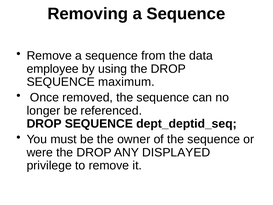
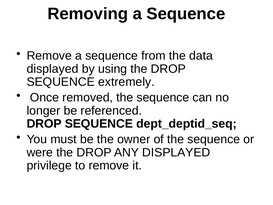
employee at (53, 69): employee -> displayed
maximum: maximum -> extremely
